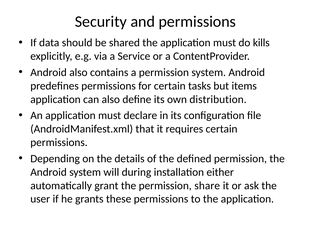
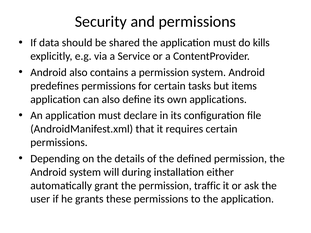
distribution: distribution -> applications
share: share -> traffic
